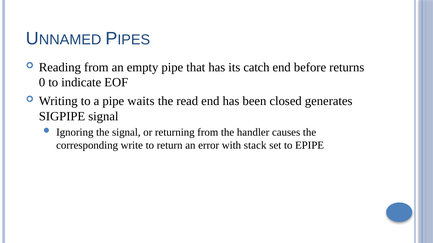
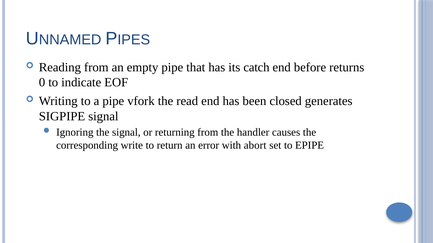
waits: waits -> vfork
stack: stack -> abort
